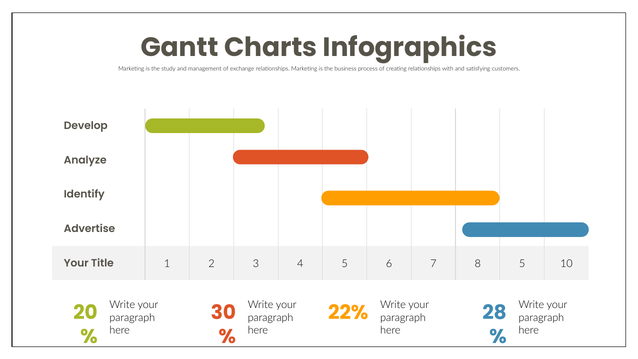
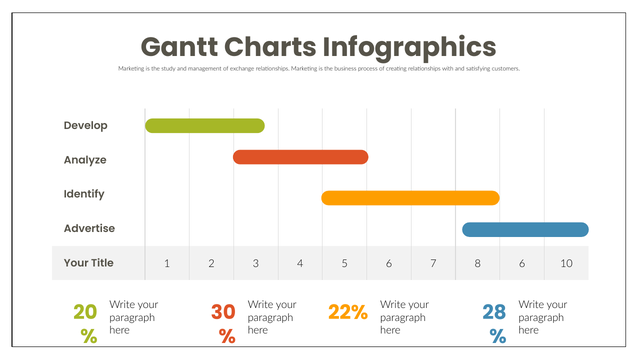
8 5: 5 -> 6
